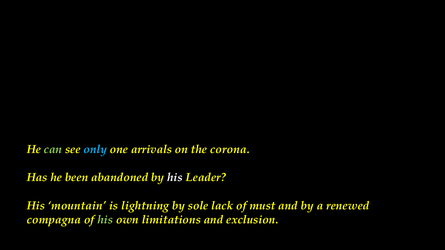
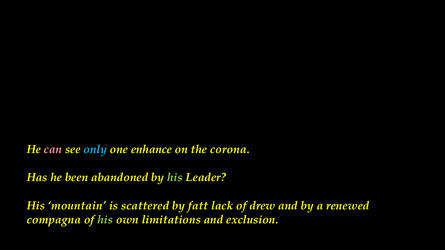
can colour: light green -> pink
arrivals: arrivals -> enhance
his at (175, 178) colour: white -> light green
lightning: lightning -> scattered
sole: sole -> fatt
must: must -> drew
